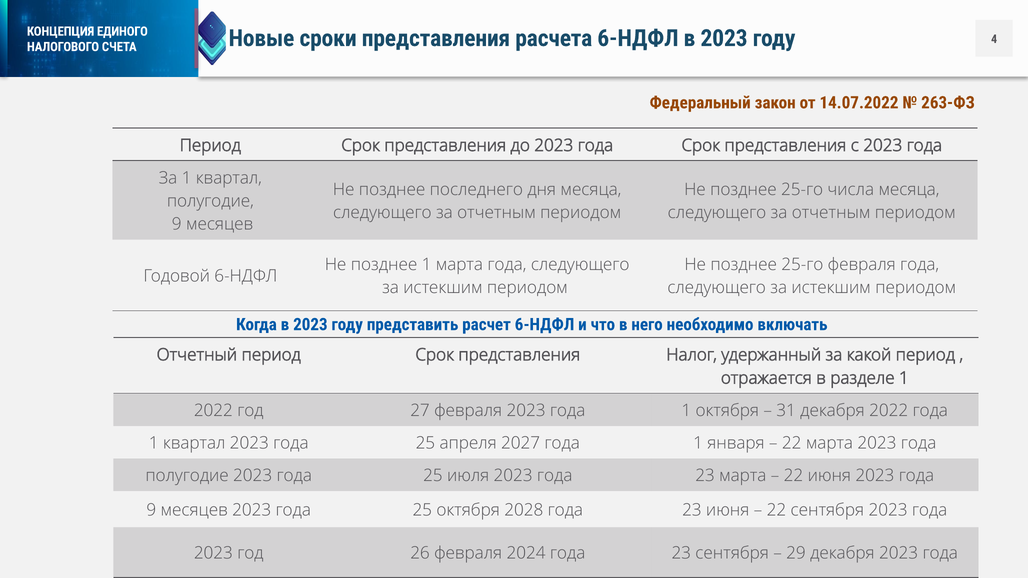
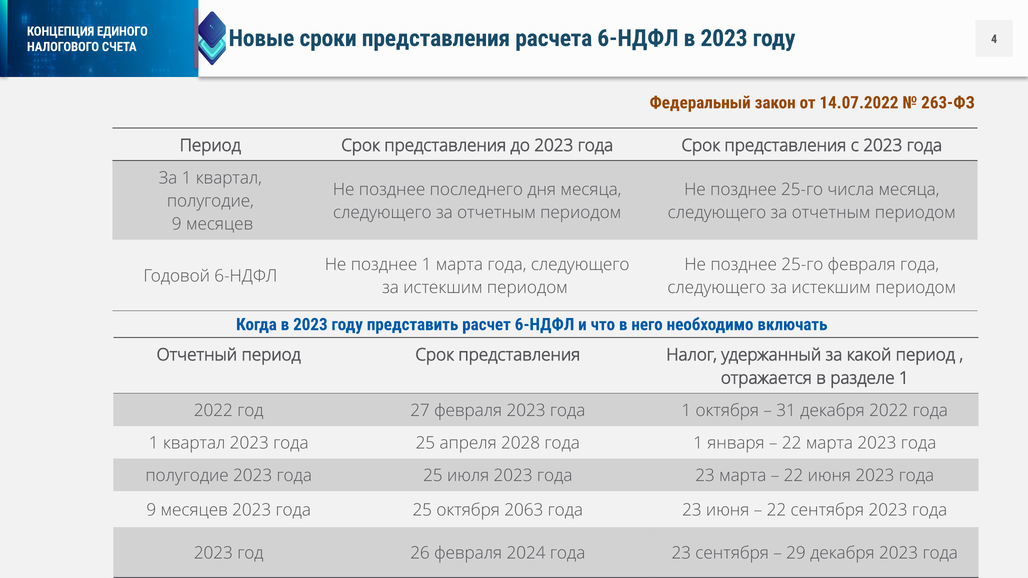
2027: 2027 -> 2028
2028: 2028 -> 2063
